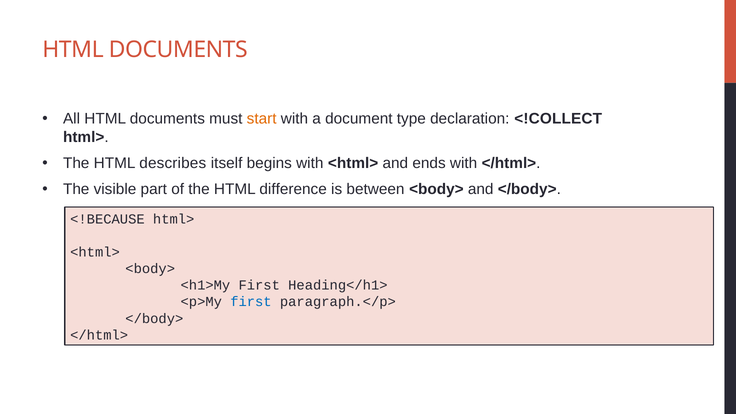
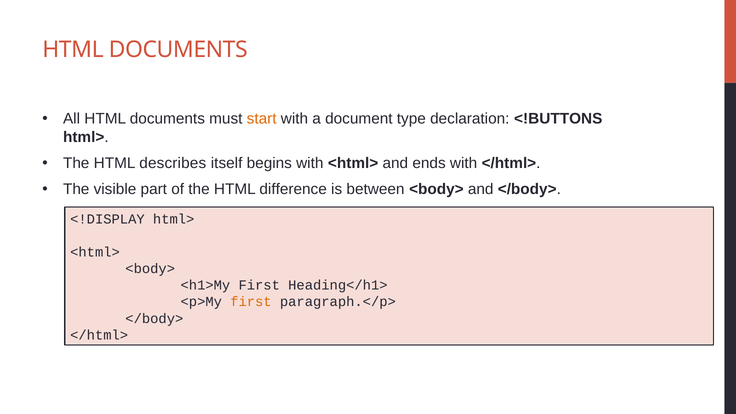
<!COLLECT: <!COLLECT -> <!BUTTONS
<!BECAUSE: <!BECAUSE -> <!DISPLAY
first at (251, 302) colour: blue -> orange
